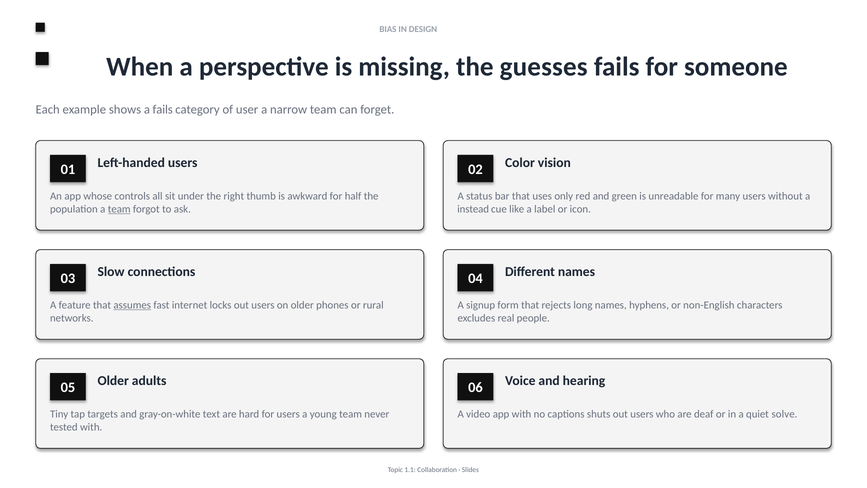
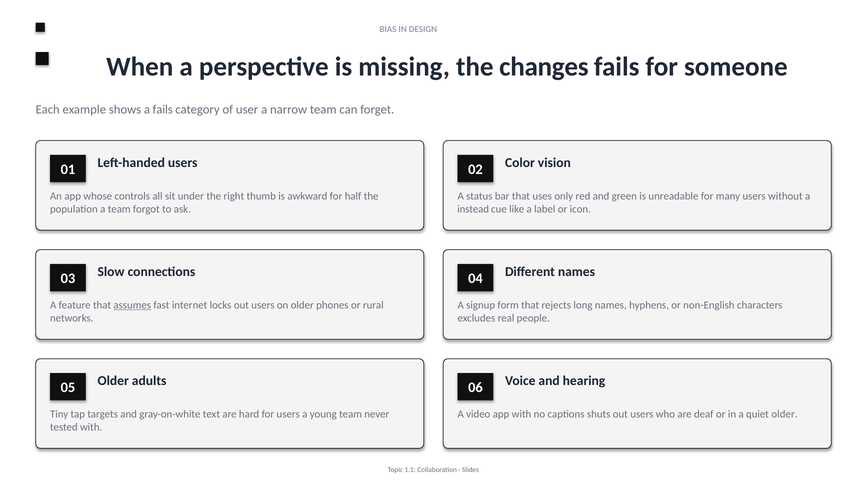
guesses: guesses -> changes
team at (119, 209) underline: present -> none
quiet solve: solve -> older
